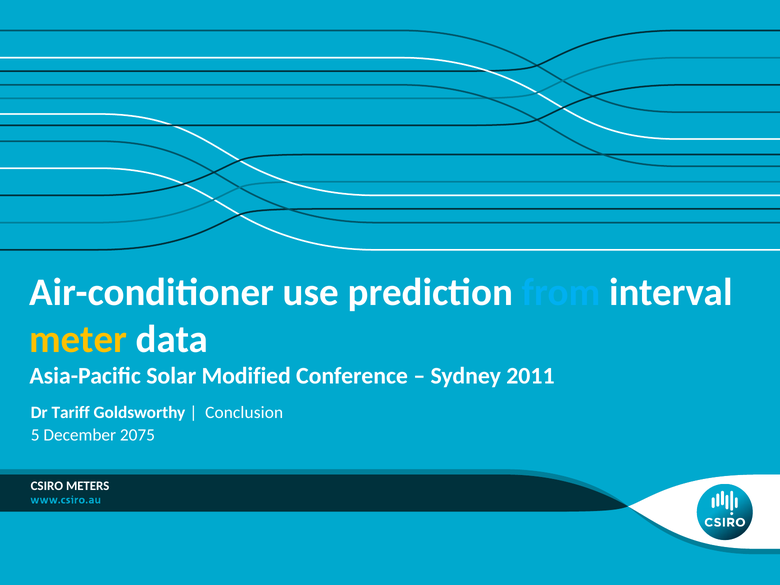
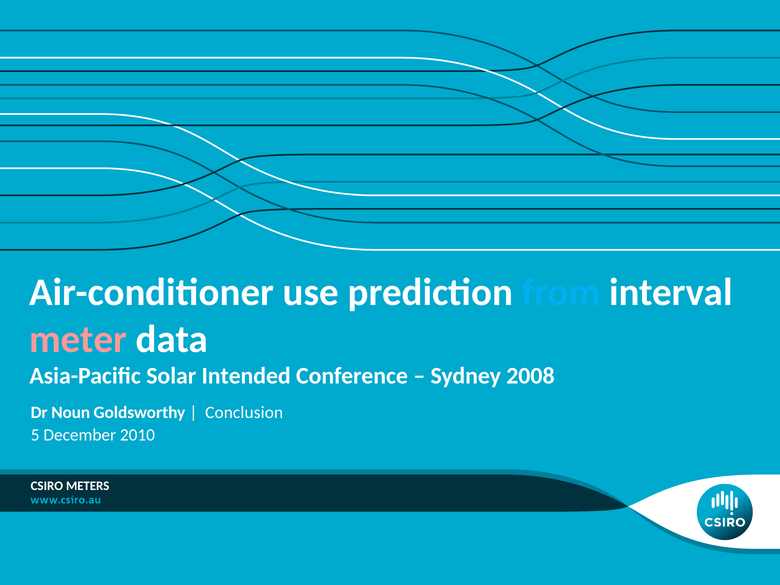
meter colour: yellow -> pink
Modified: Modified -> Intended
2011: 2011 -> 2008
Tariff: Tariff -> Noun
2075: 2075 -> 2010
